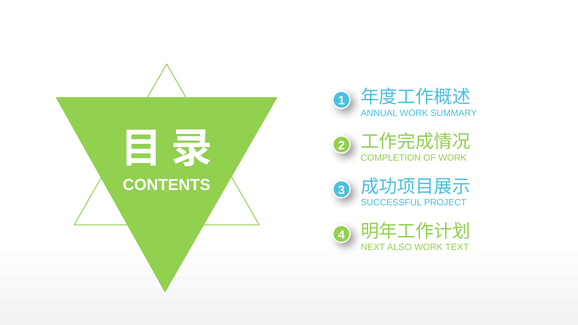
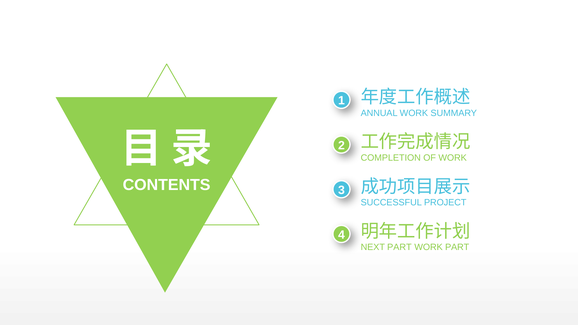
NEXT ALSO: ALSO -> PART
WORK TEXT: TEXT -> PART
